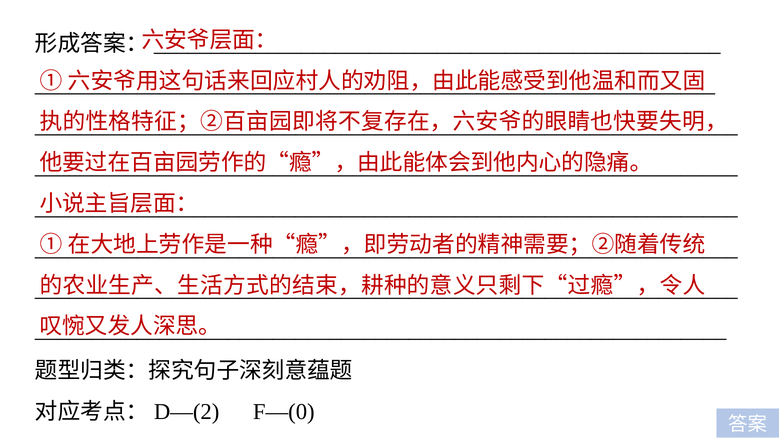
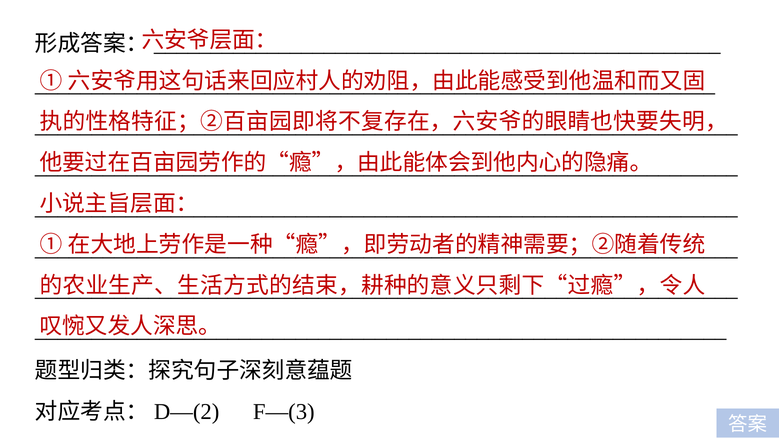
F—(0: F—(0 -> F—(3
